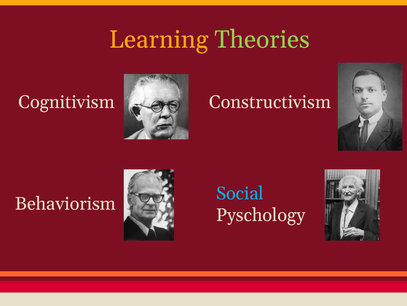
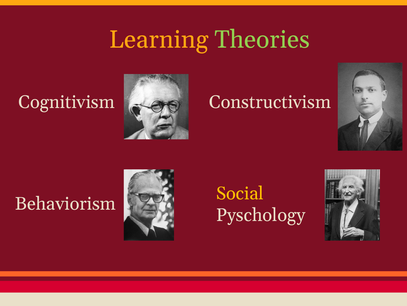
Social colour: light blue -> yellow
